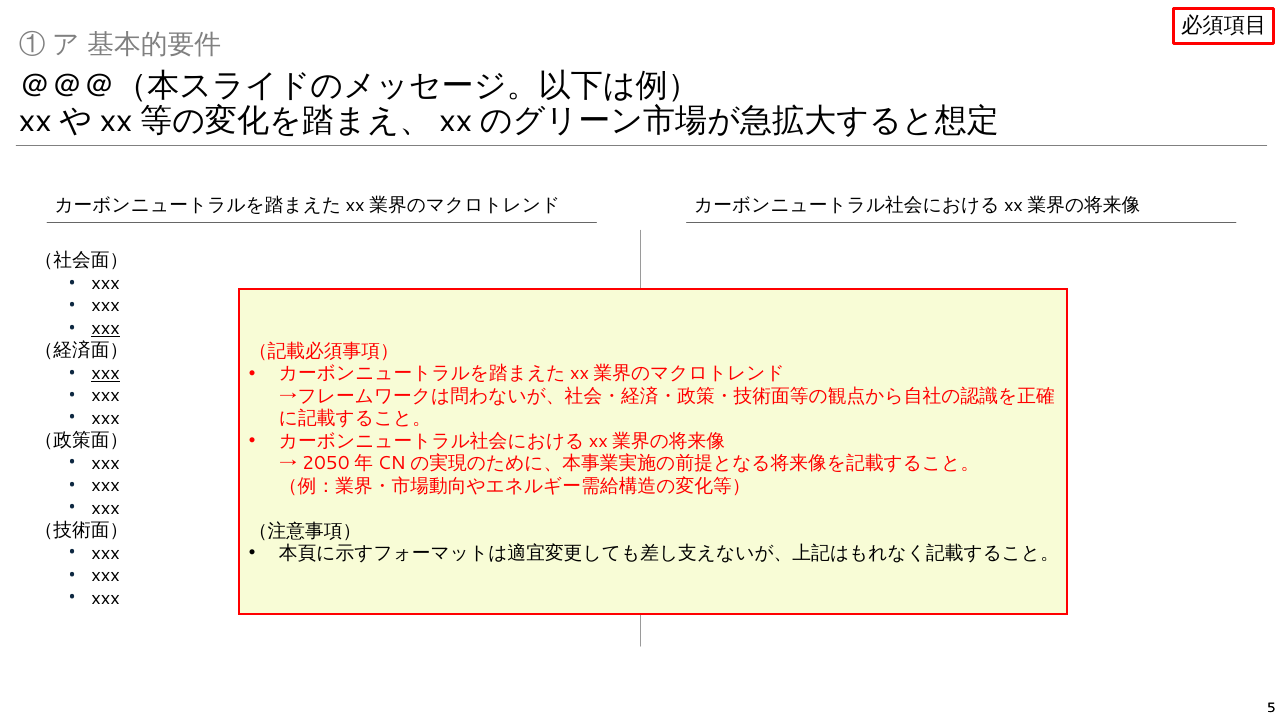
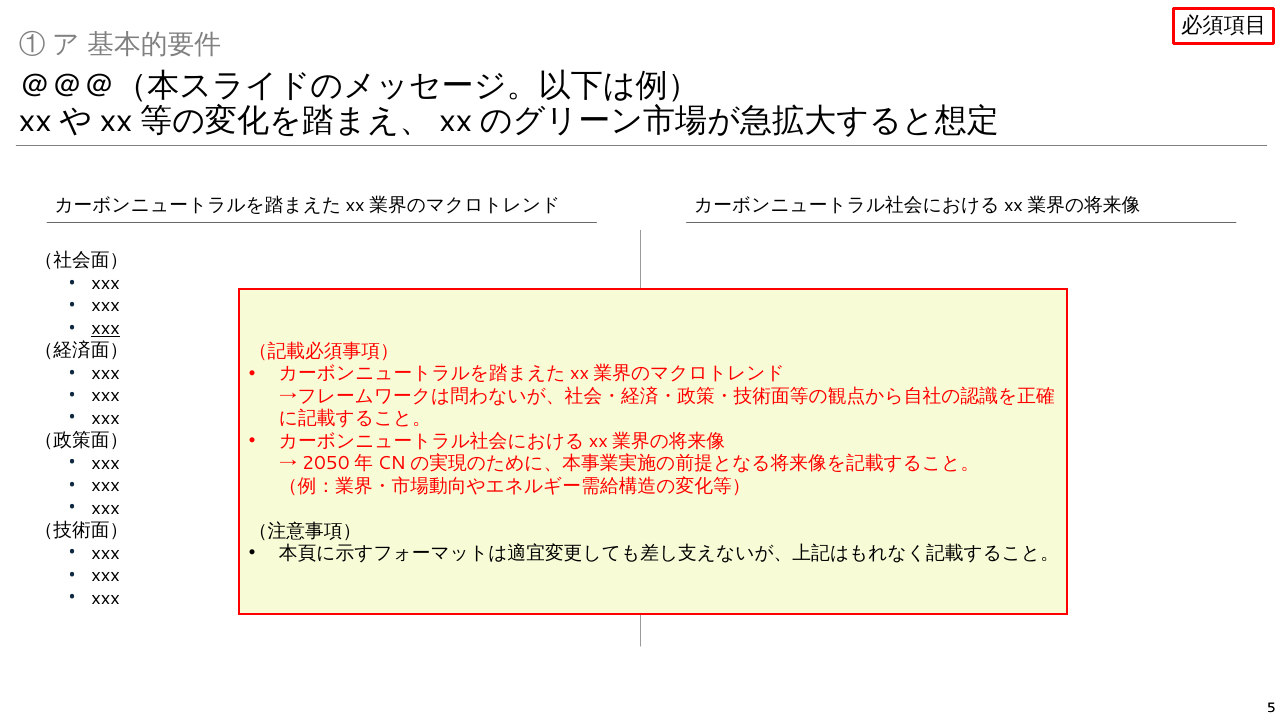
xxx at (106, 373) underline: present -> none
